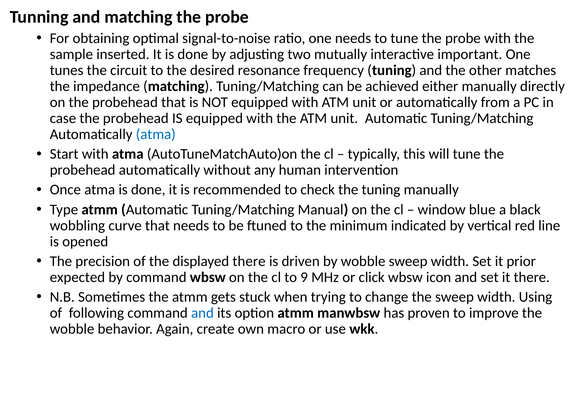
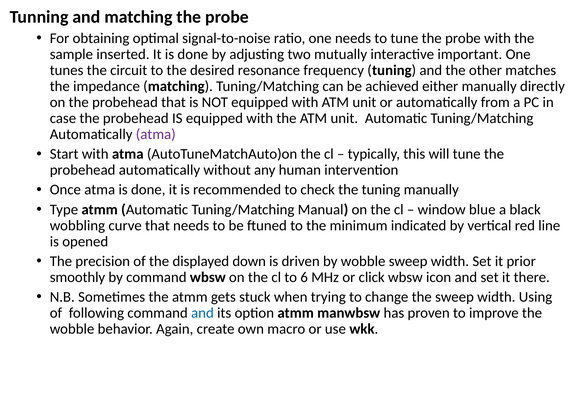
atma at (156, 134) colour: blue -> purple
displayed there: there -> down
expected: expected -> smoothly
9: 9 -> 6
